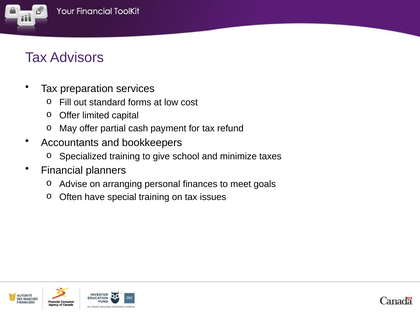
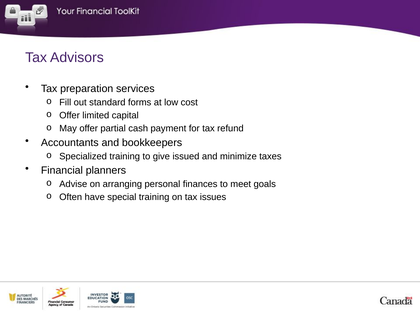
school: school -> issued
